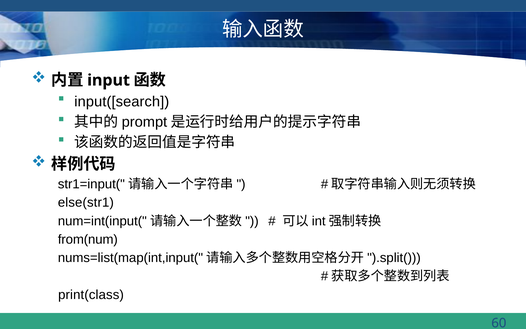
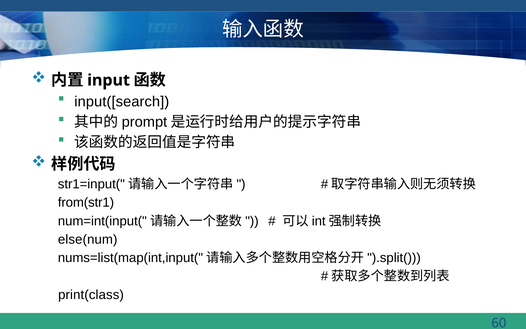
else(str1: else(str1 -> from(str1
from(num: from(num -> else(num
